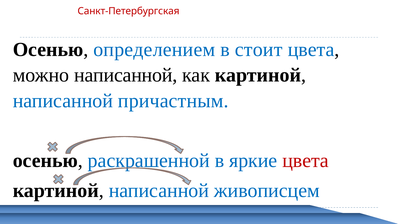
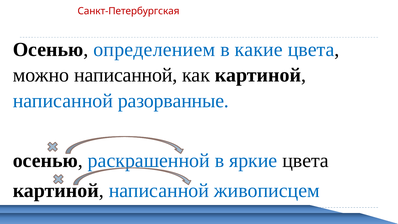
стоит: стоит -> какие
причастным: причастным -> разорванные
цвета at (306, 161) colour: red -> black
